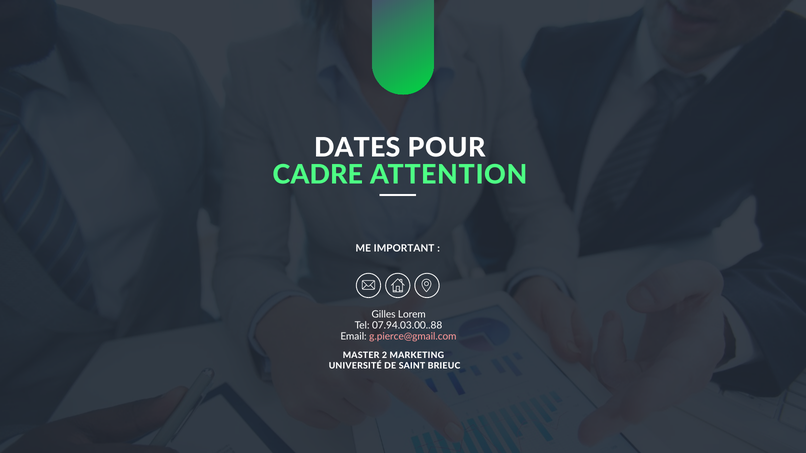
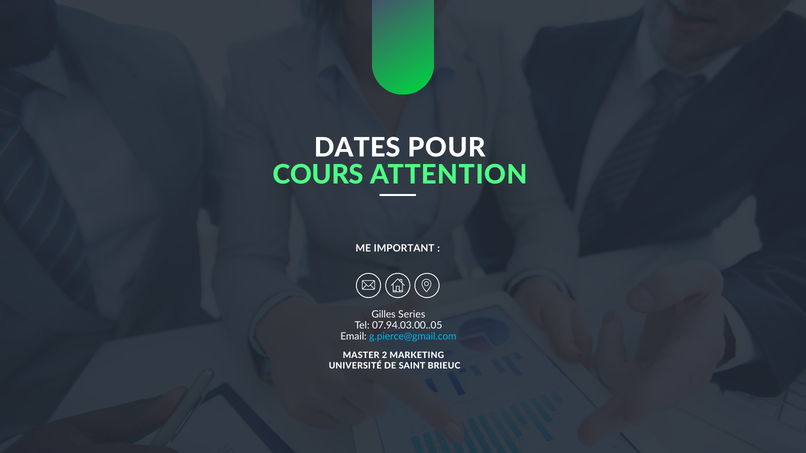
CADRE: CADRE -> COURS
Lorem: Lorem -> Series
07.94.03.00..88: 07.94.03.00..88 -> 07.94.03.00..05
g.pierce@gmail.com colour: pink -> light blue
